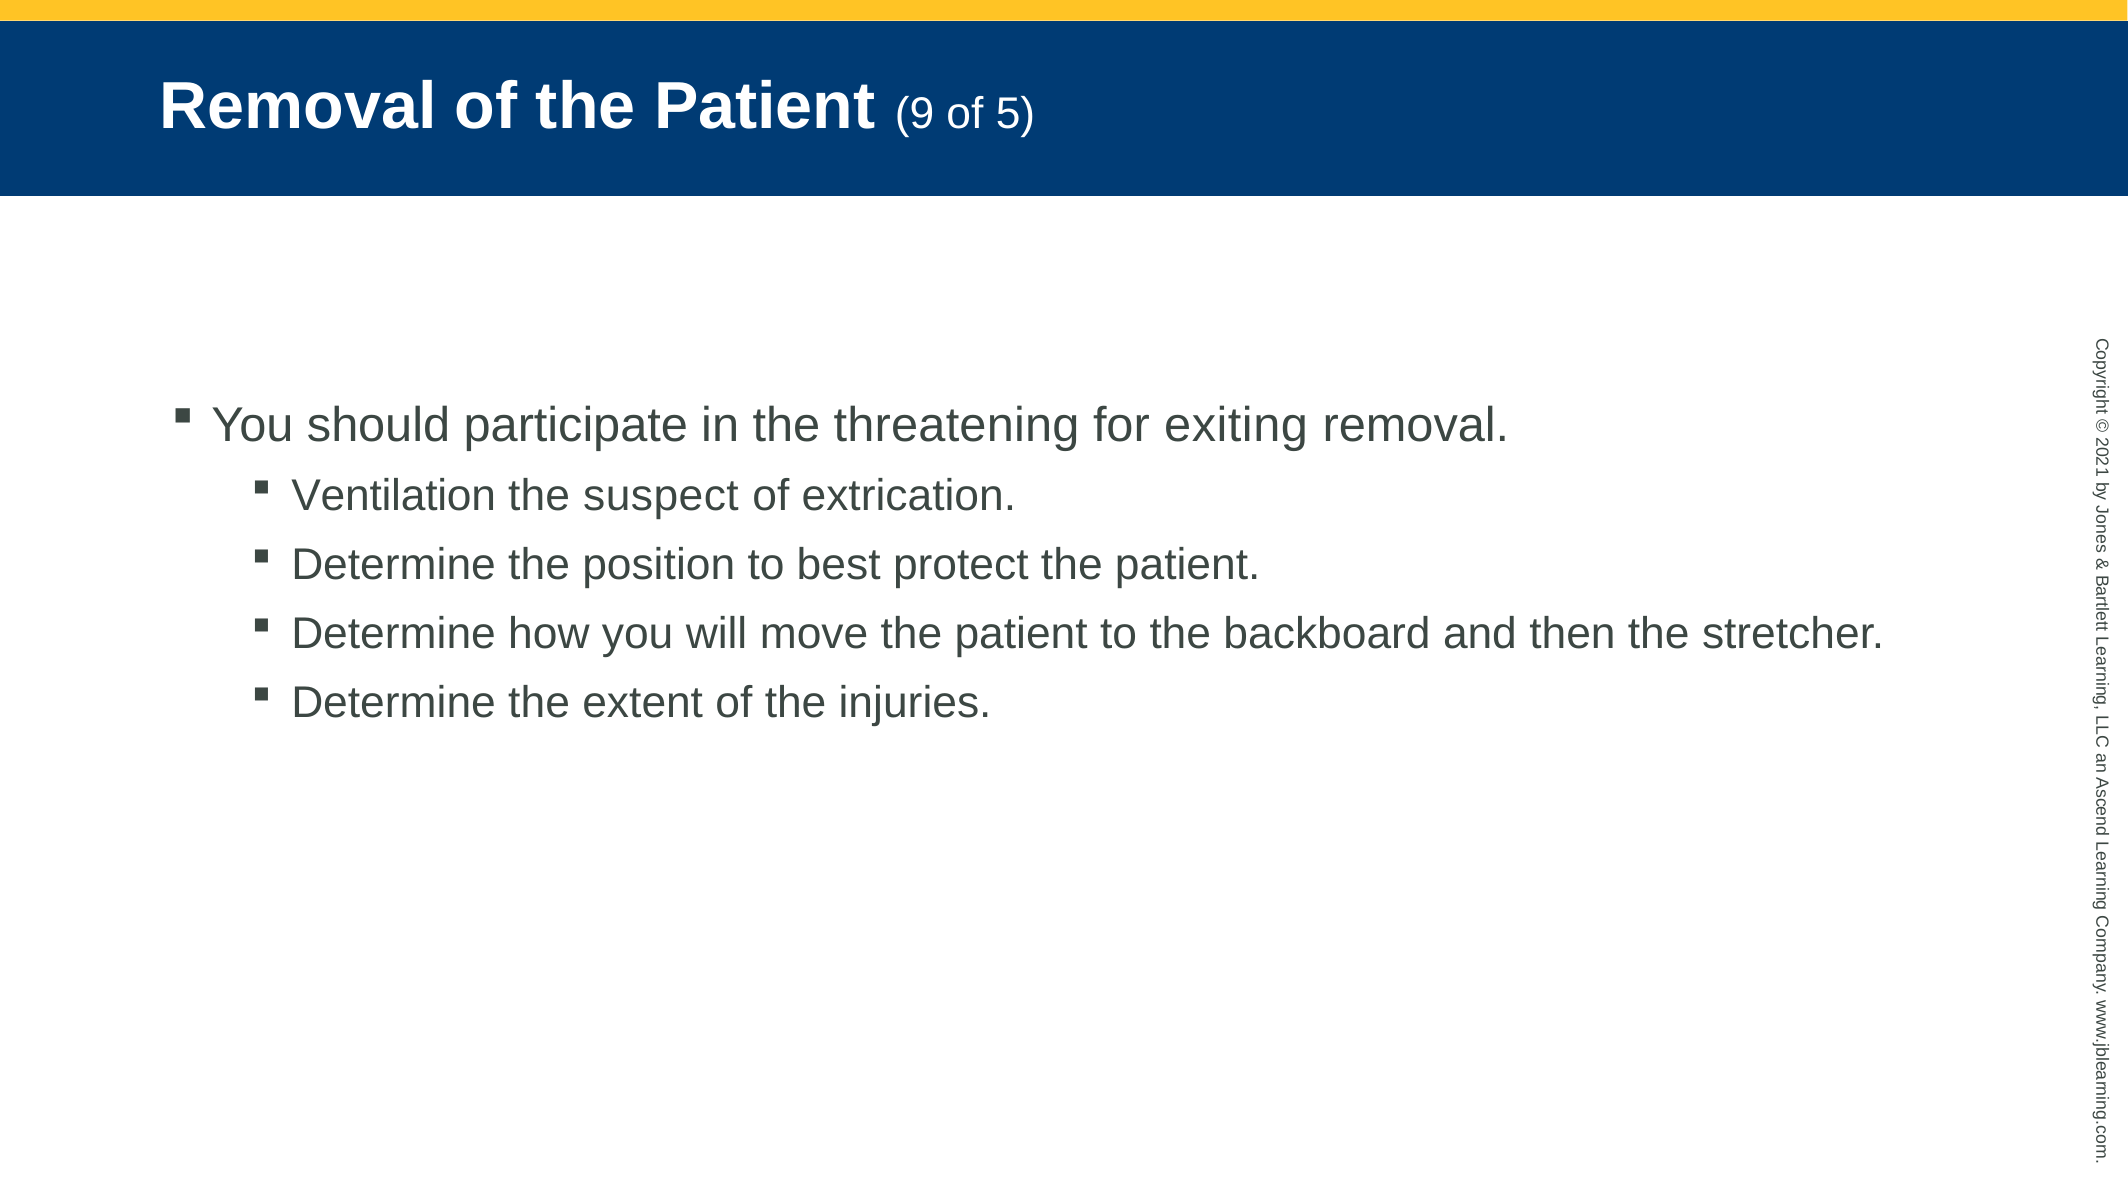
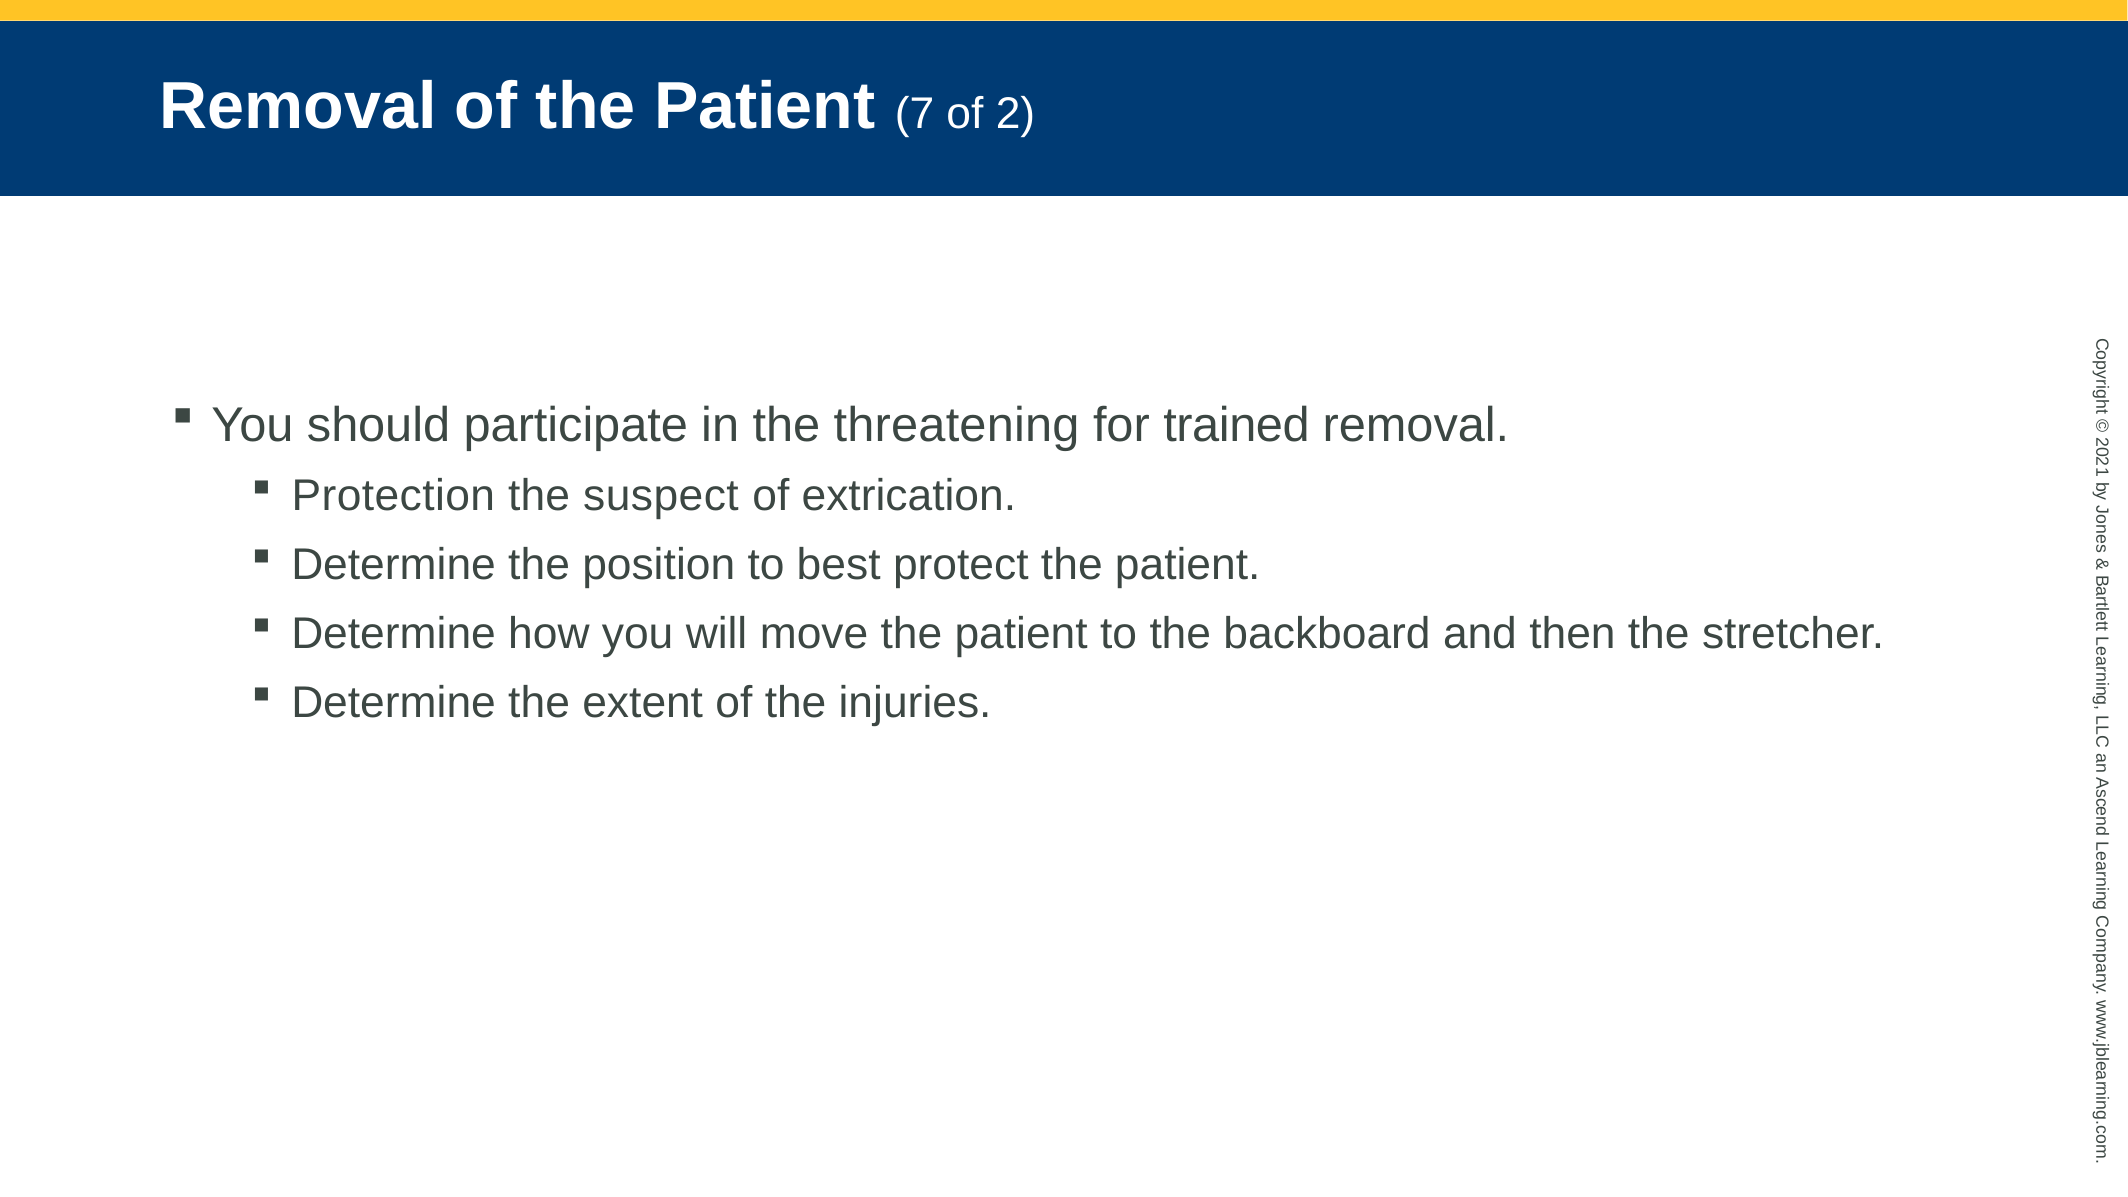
9: 9 -> 7
of 5: 5 -> 2
exiting: exiting -> trained
Ventilation: Ventilation -> Protection
